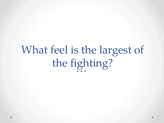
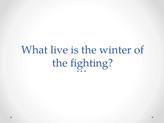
feel: feel -> live
largest: largest -> winter
